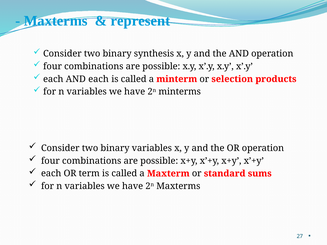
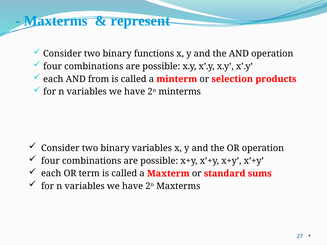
synthesis: synthesis -> functions
AND each: each -> from
